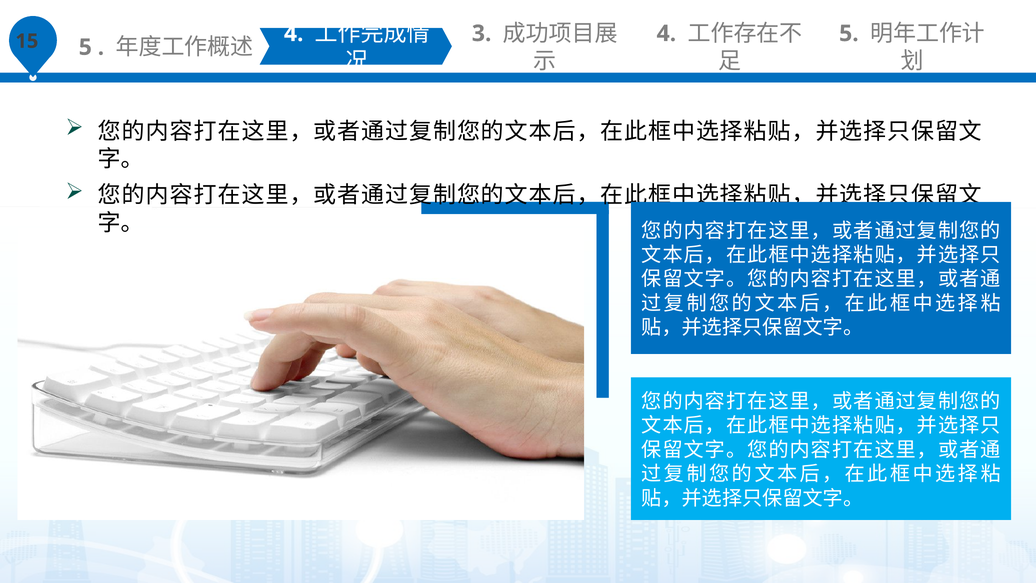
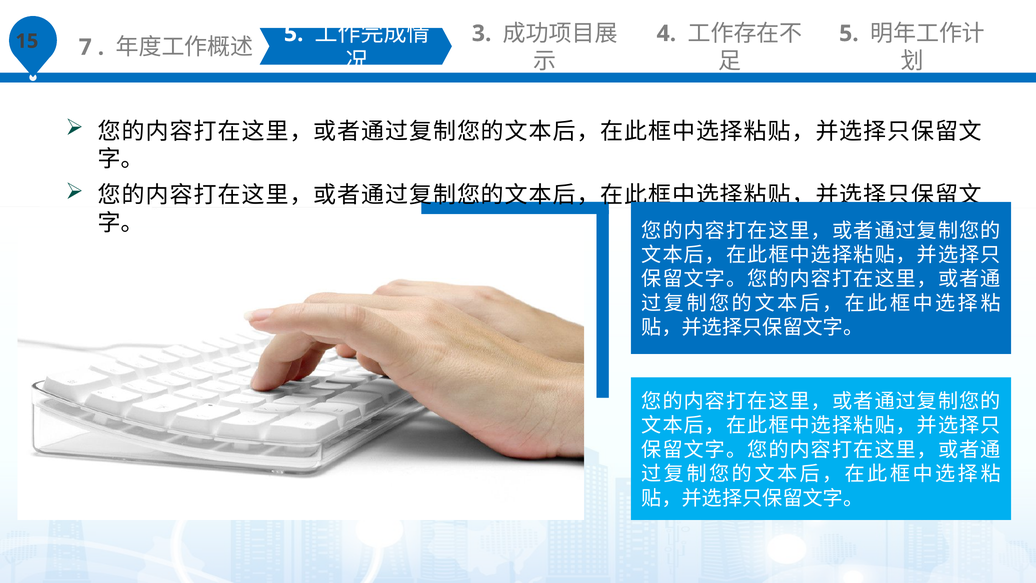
5 at (85, 47): 5 -> 7
4 at (294, 33): 4 -> 5
